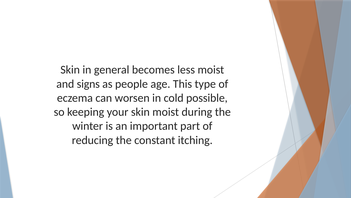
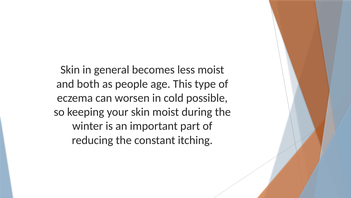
signs: signs -> both
